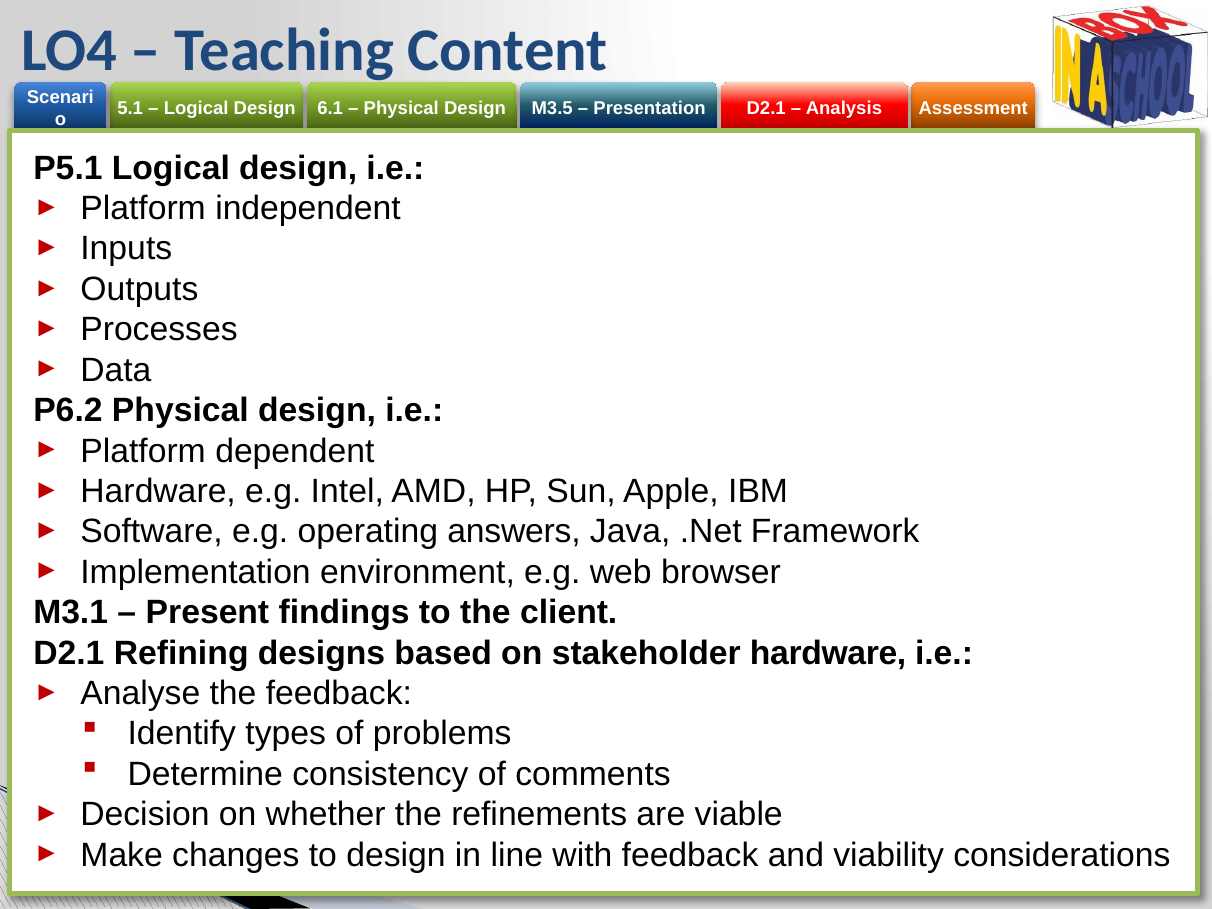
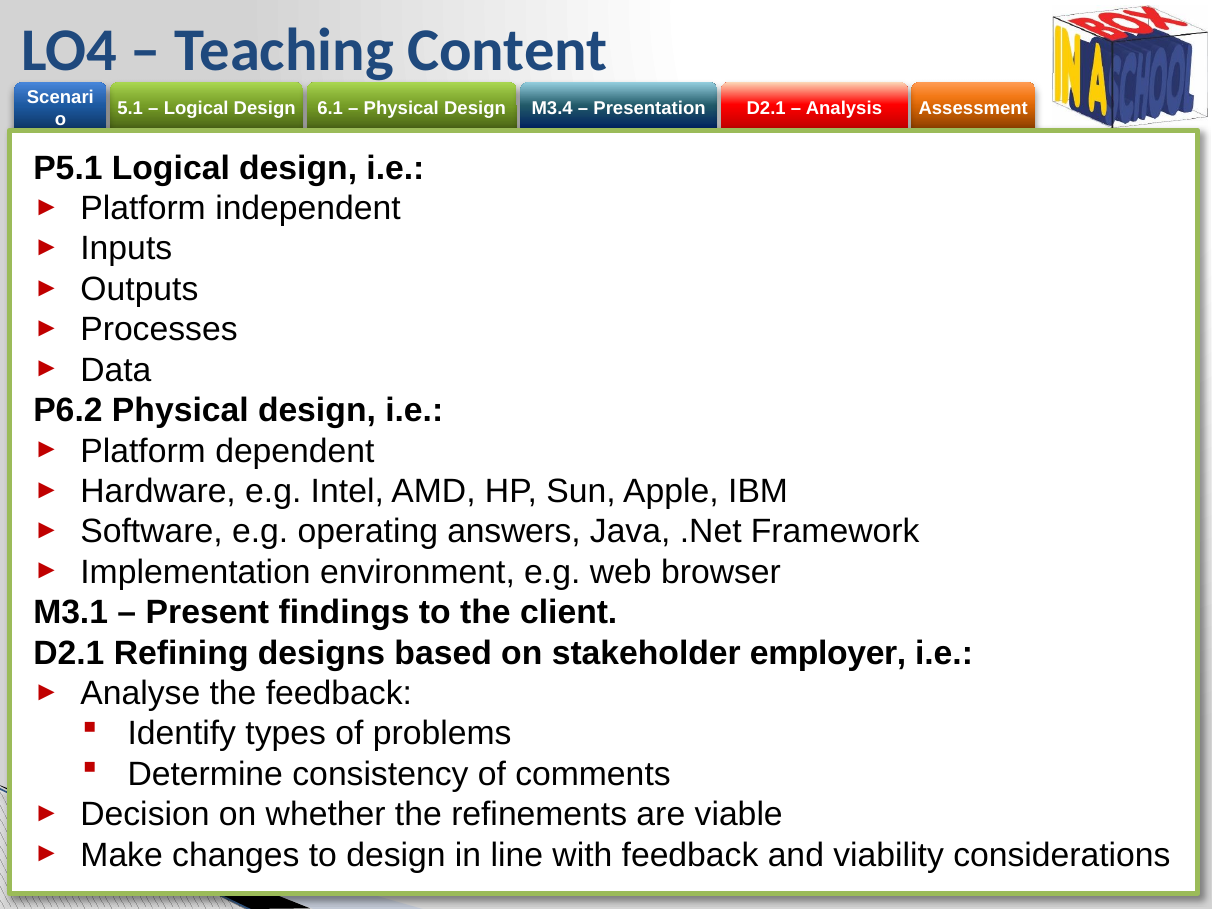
M3.5: M3.5 -> M3.4
stakeholder hardware: hardware -> employer
